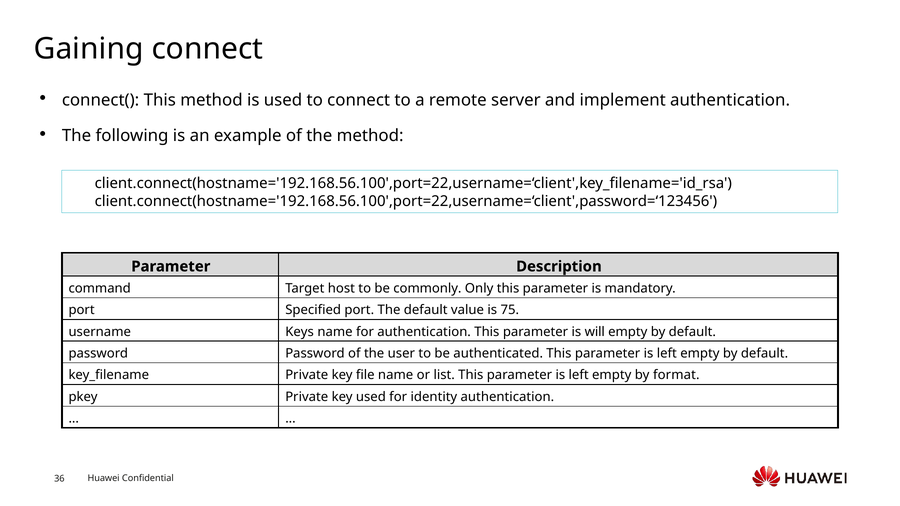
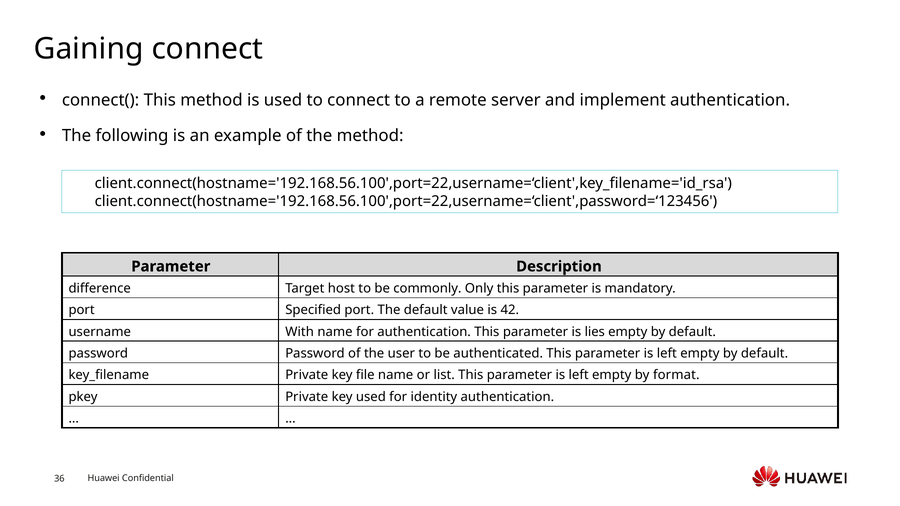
command: command -> difference
75: 75 -> 42
Keys: Keys -> With
will: will -> lies
